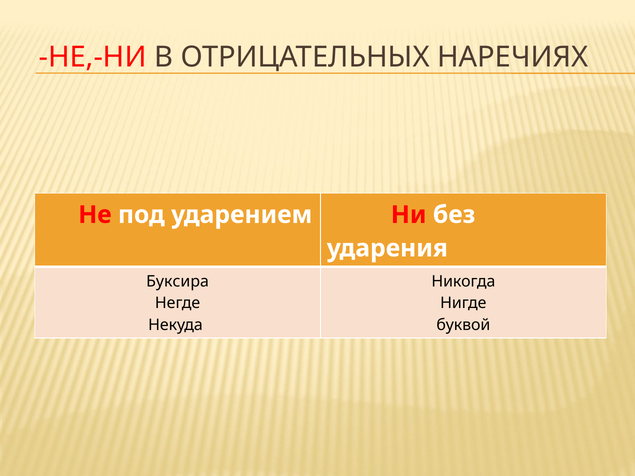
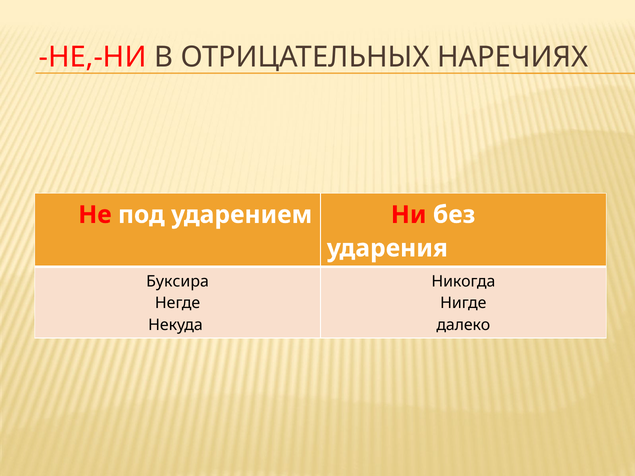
буквой: буквой -> далеко
